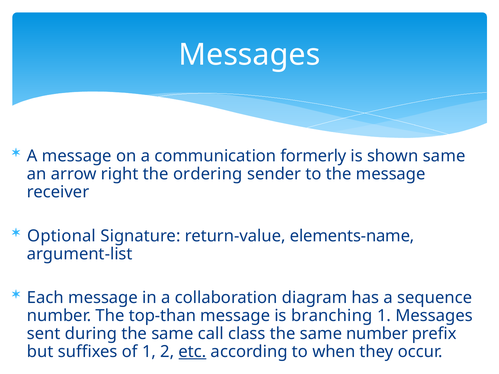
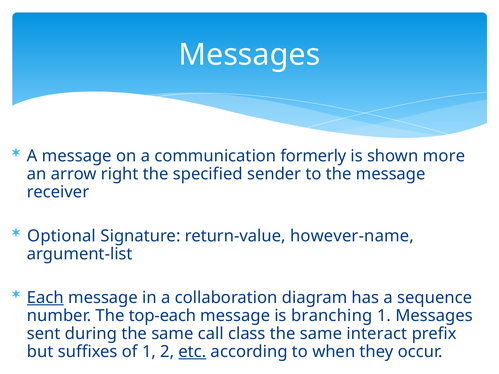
shown same: same -> more
ordering: ordering -> specified
elements-name: elements-name -> however-name
Each underline: none -> present
top-than: top-than -> top-each
same number: number -> interact
